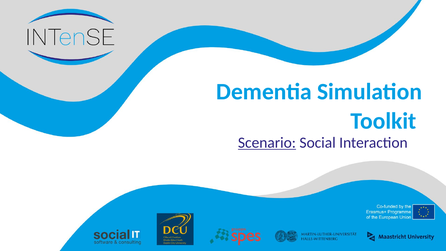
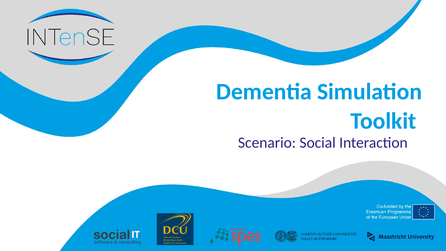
Scenario underline: present -> none
